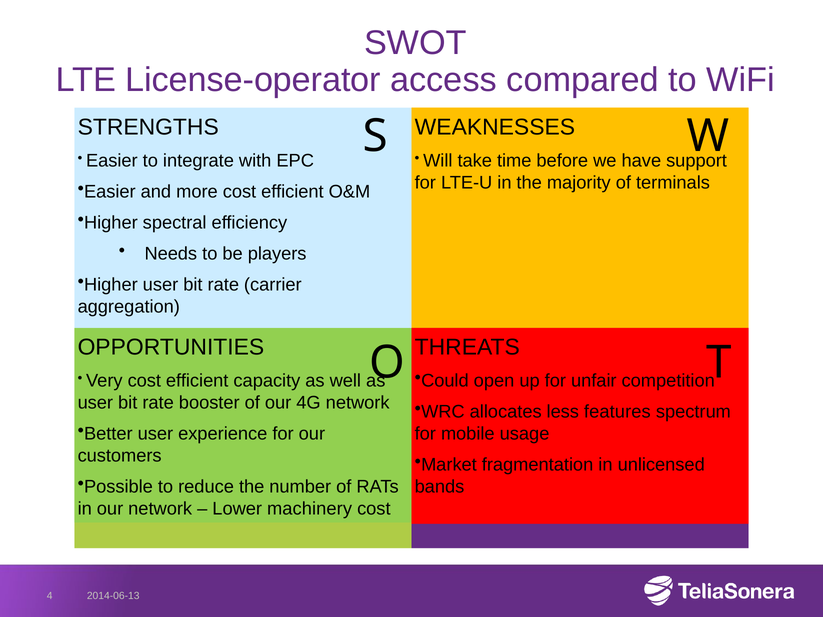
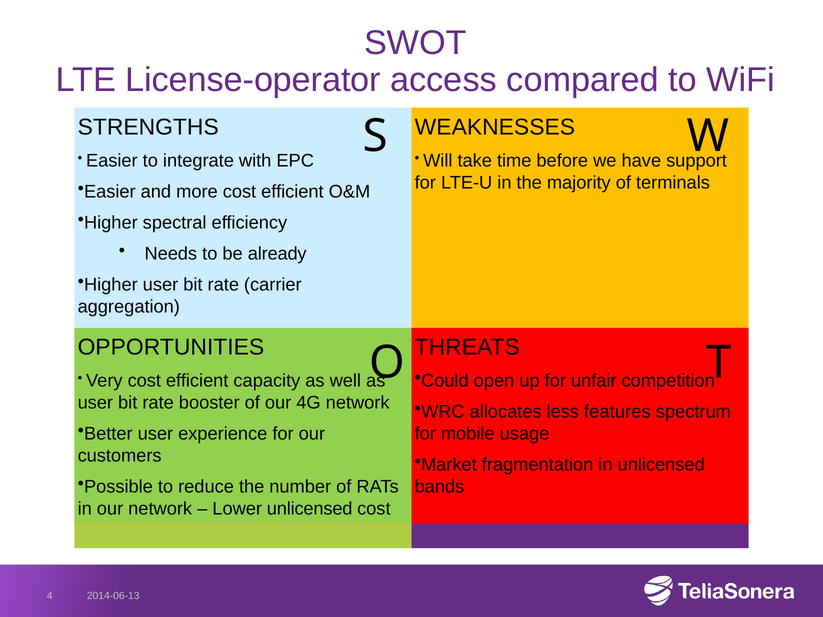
players: players -> already
Lower machinery: machinery -> unlicensed
